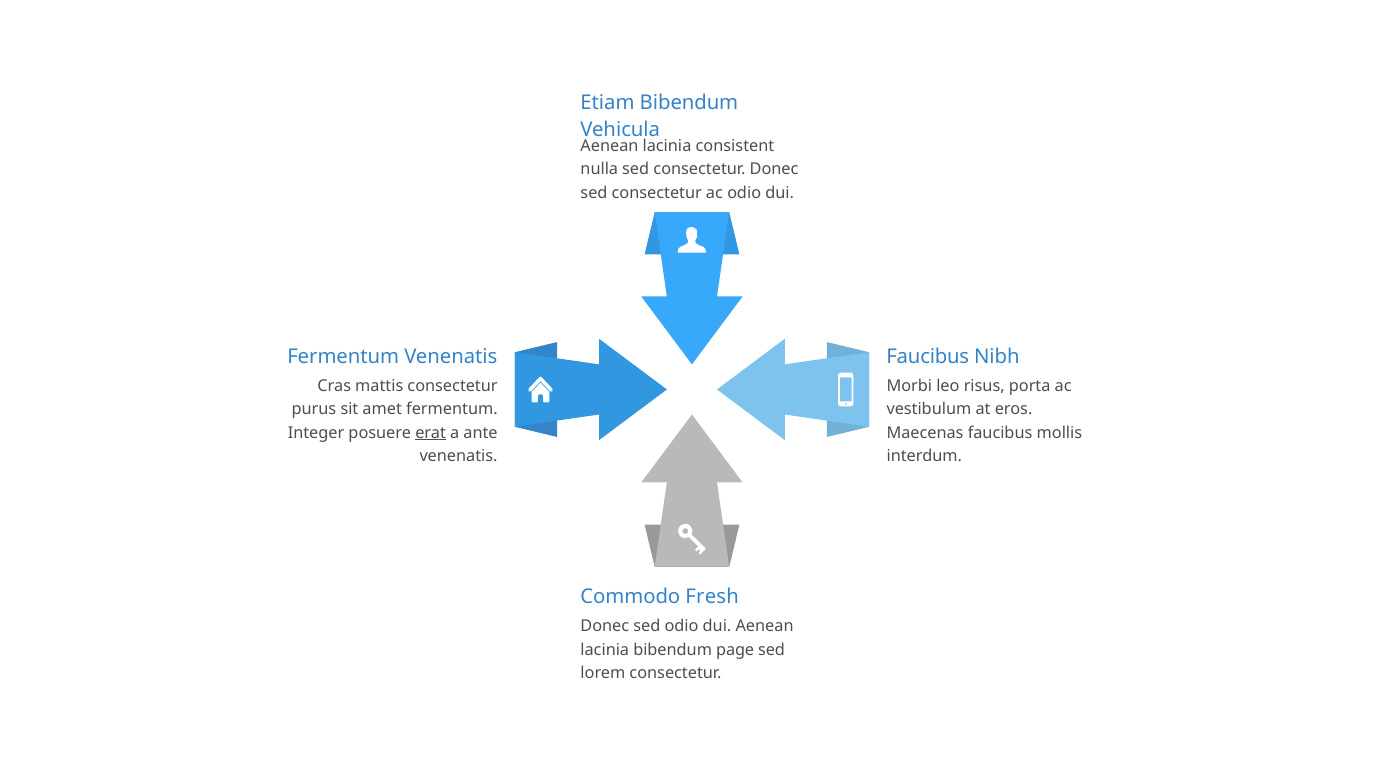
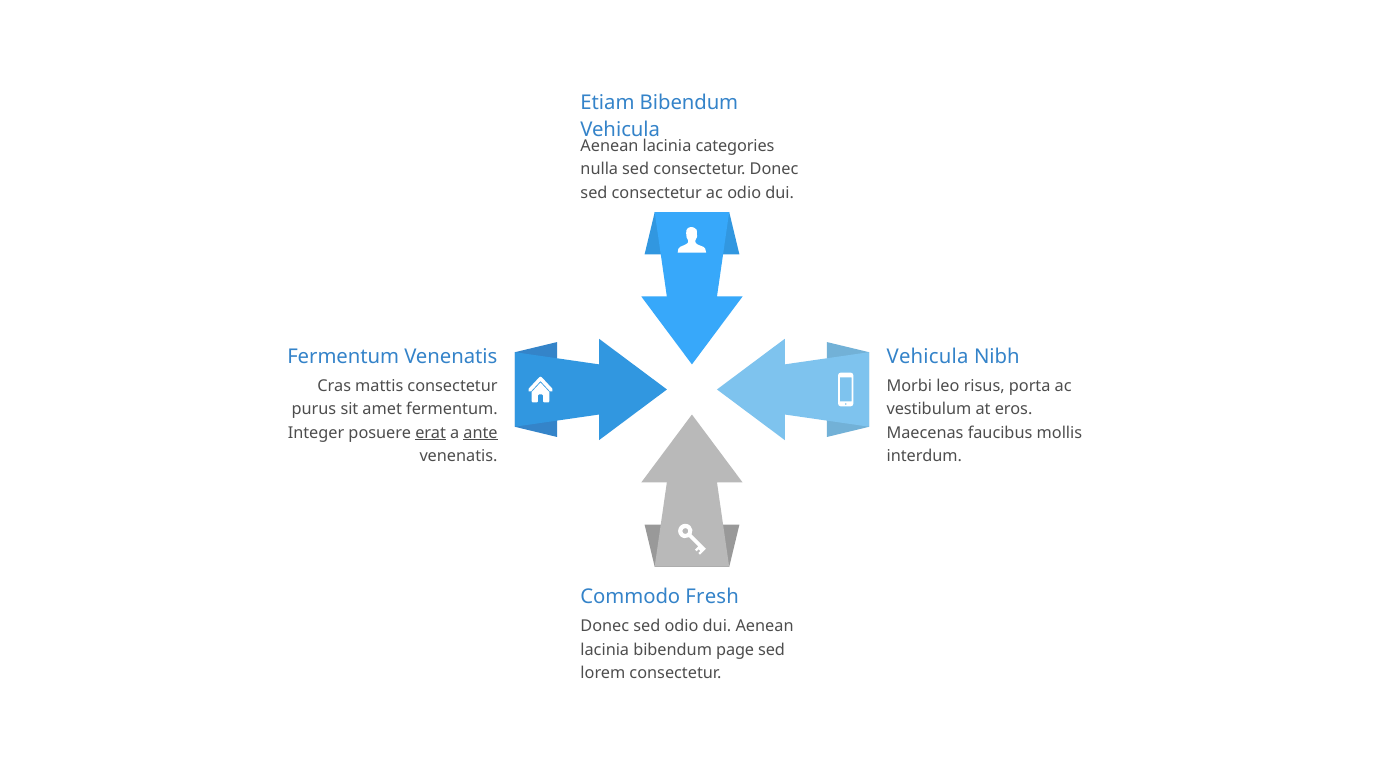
consistent: consistent -> categories
Faucibus at (928, 356): Faucibus -> Vehicula
ante underline: none -> present
